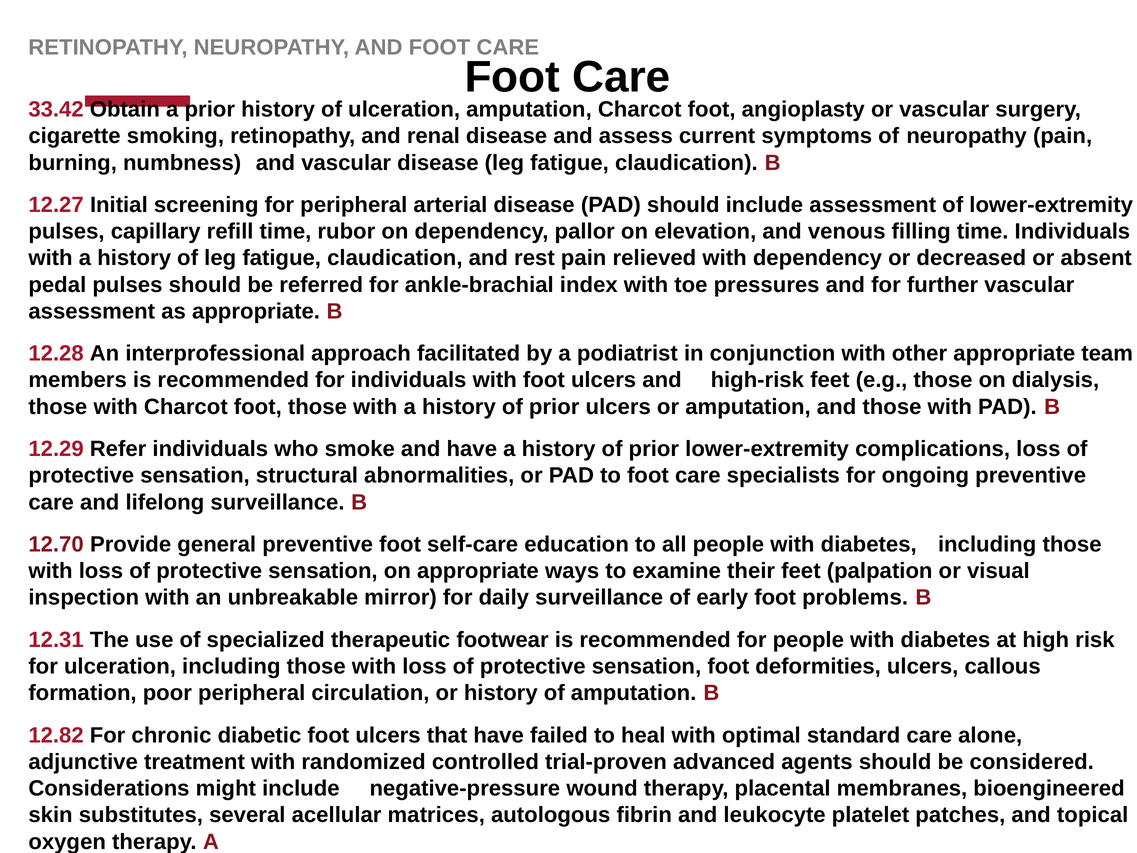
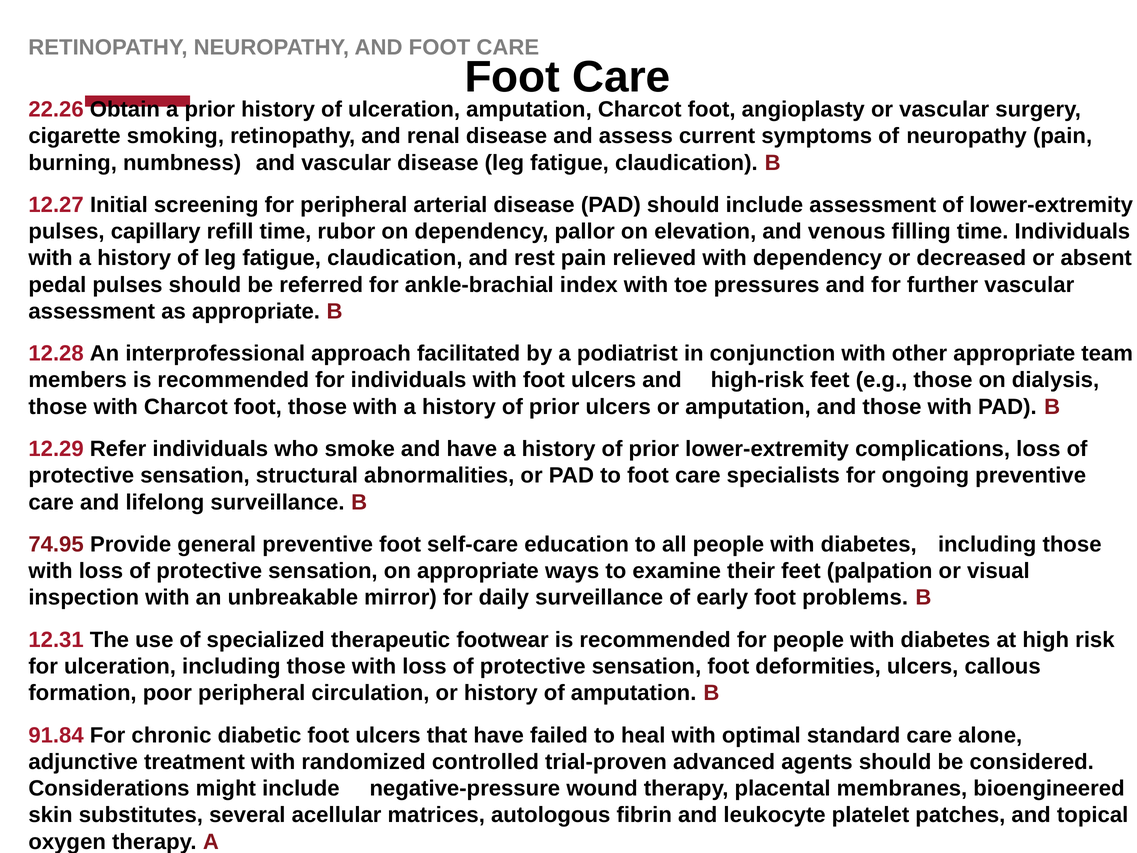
33.42: 33.42 -> 22.26
12.70: 12.70 -> 74.95
12.82: 12.82 -> 91.84
